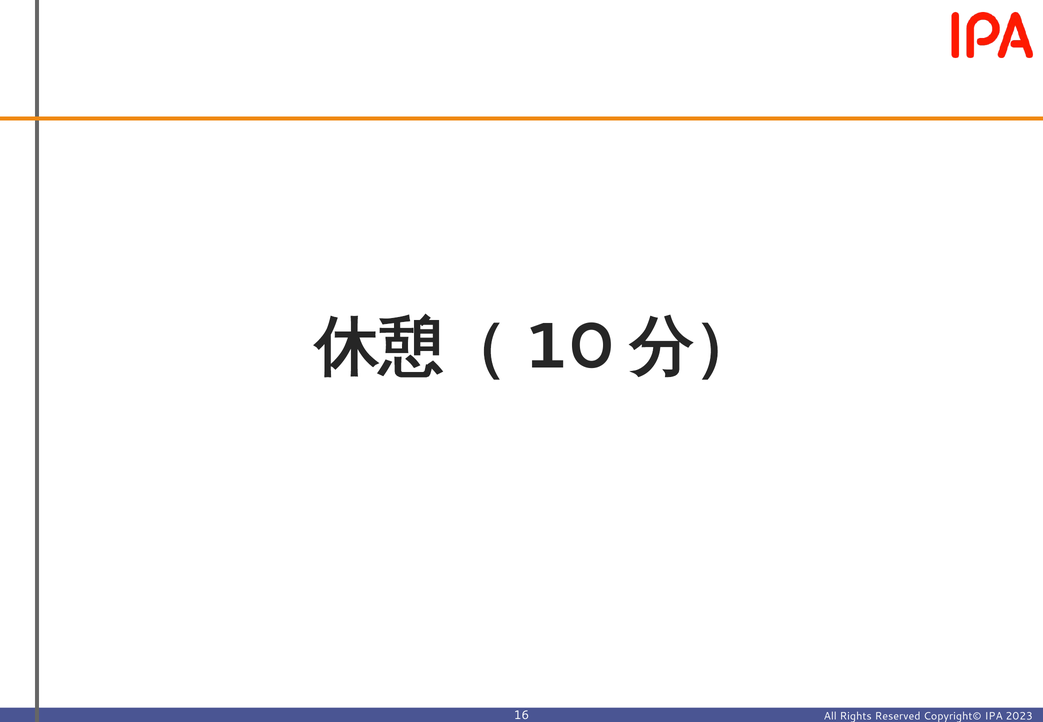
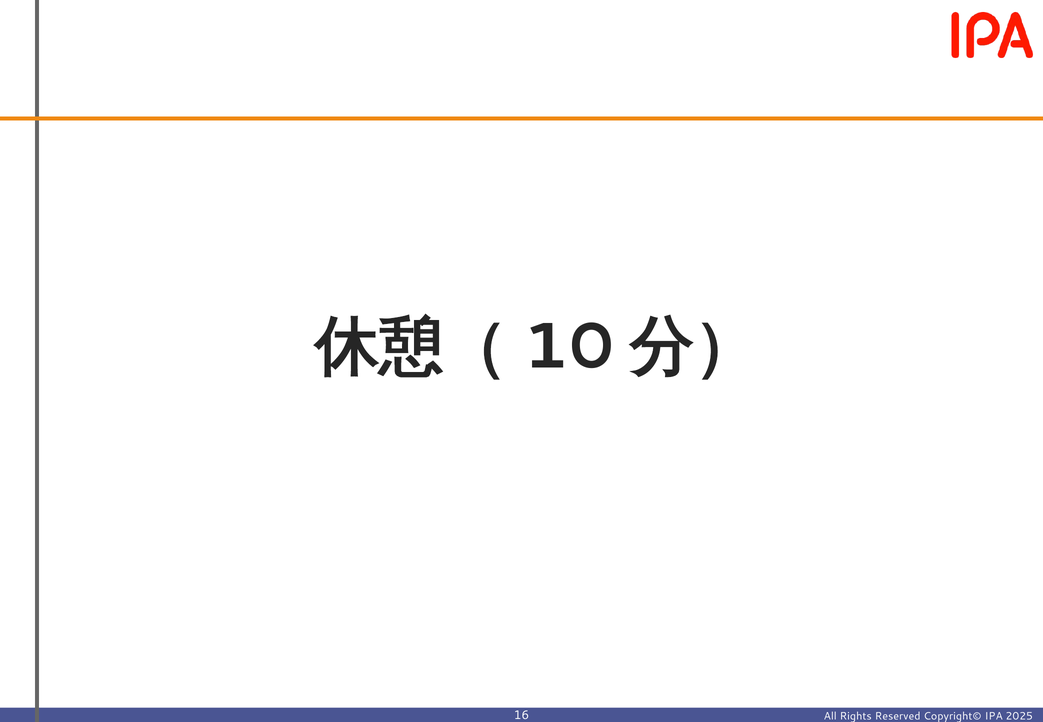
2023: 2023 -> 2025
